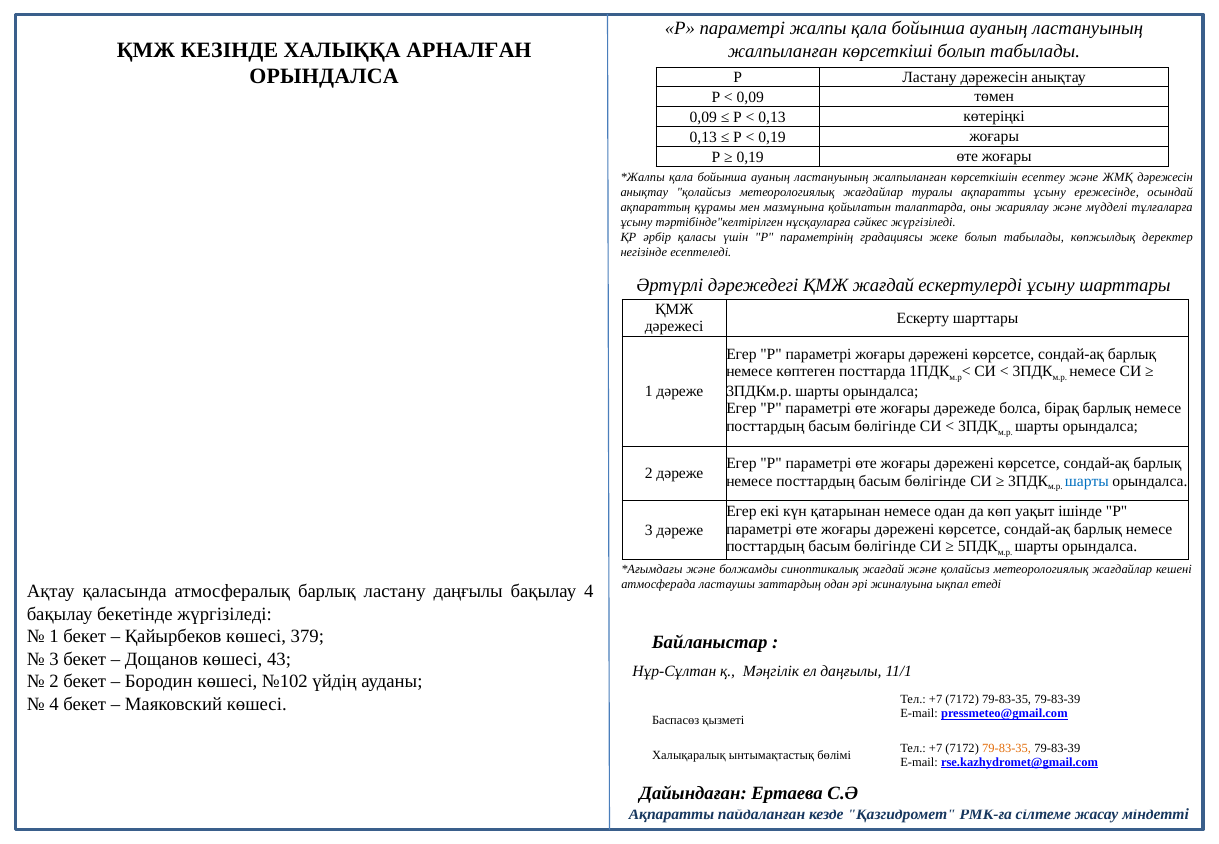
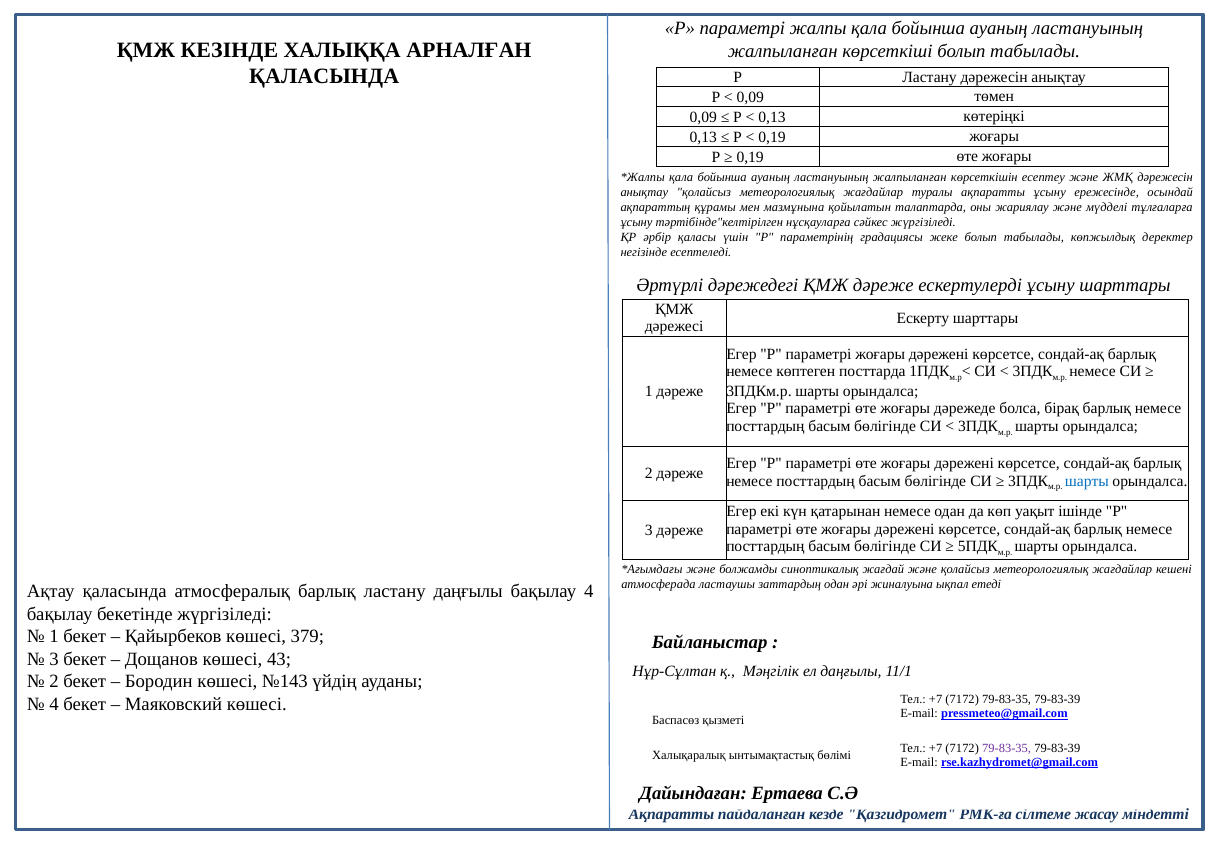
ОРЫНДАЛСА at (324, 77): ОРЫНДАЛСА -> ҚАЛАСЫНДА
ҚМЖ жағдай: жағдай -> дәреже
№102: №102 -> №143
79-83-35 at (1007, 748) colour: orange -> purple
